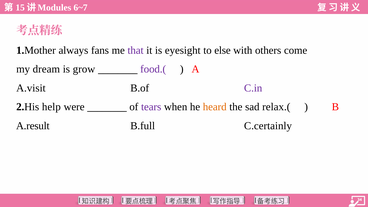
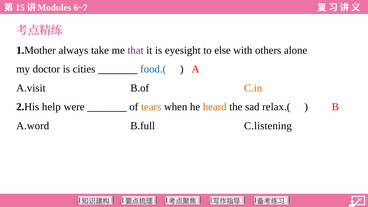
fans: fans -> take
come: come -> alone
dream: dream -> doctor
grow: grow -> cities
food.( colour: purple -> blue
C.in colour: purple -> orange
tears colour: purple -> orange
A.result: A.result -> A.word
C.certainly: C.certainly -> C.listening
